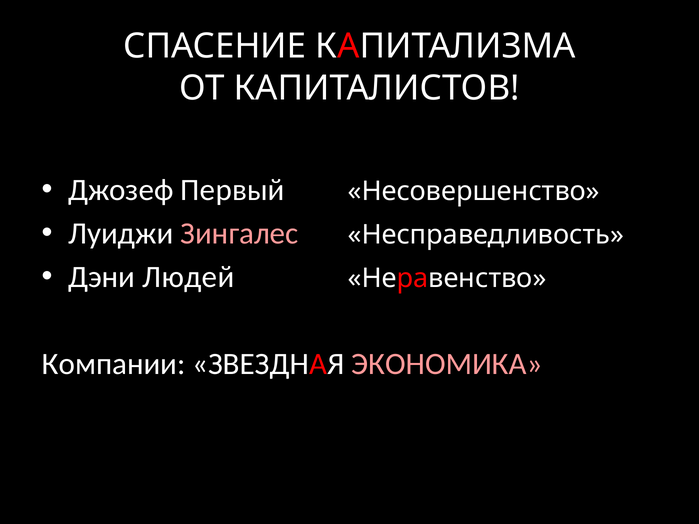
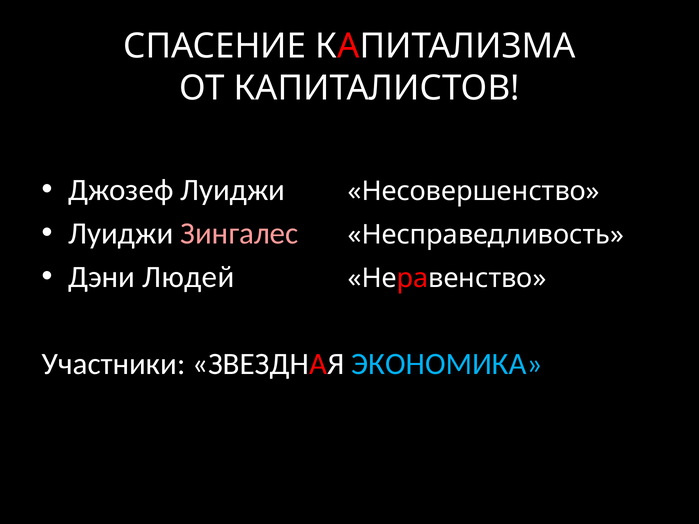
Джозеф Первый: Первый -> Луиджи
Компании: Компании -> Участники
ЭКОНОМИКА colour: pink -> light blue
